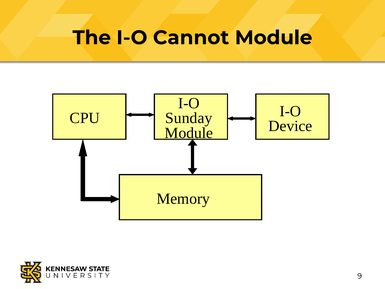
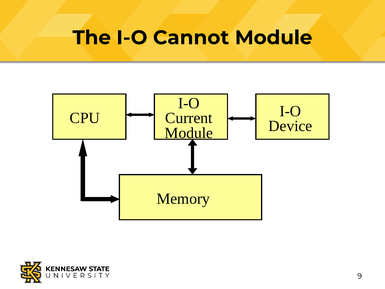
Sunday: Sunday -> Current
